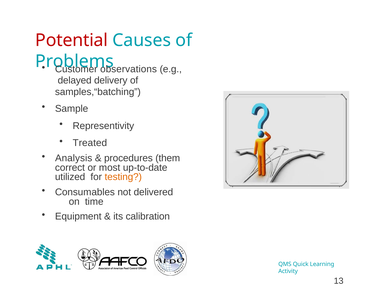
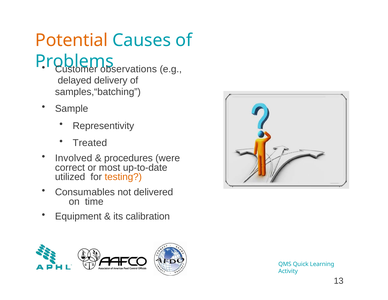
Potential colour: red -> orange
Analysis: Analysis -> Involved
them: them -> were
